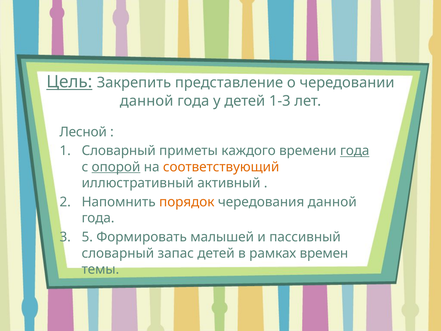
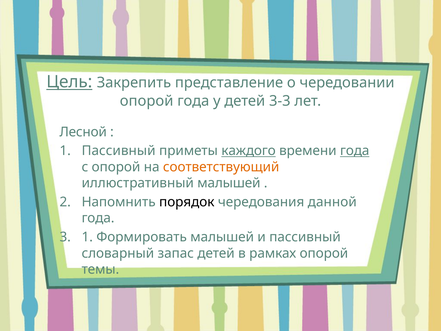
данной at (147, 101): данной -> опорой
1-3: 1-3 -> 3-3
Словарный at (119, 151): Словарный -> Пассивный
каждого underline: none -> present
опорой at (116, 167) underline: present -> none
иллюстративный активный: активный -> малышей
порядок colour: orange -> black
3 5: 5 -> 1
рамках времен: времен -> опорой
